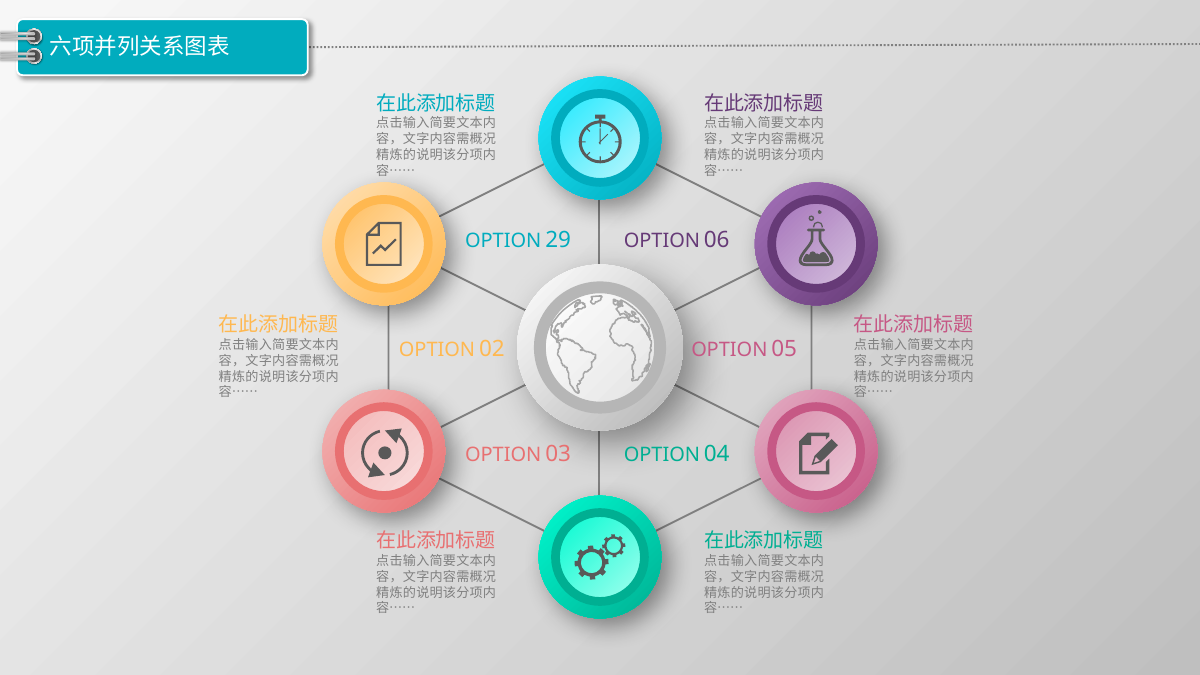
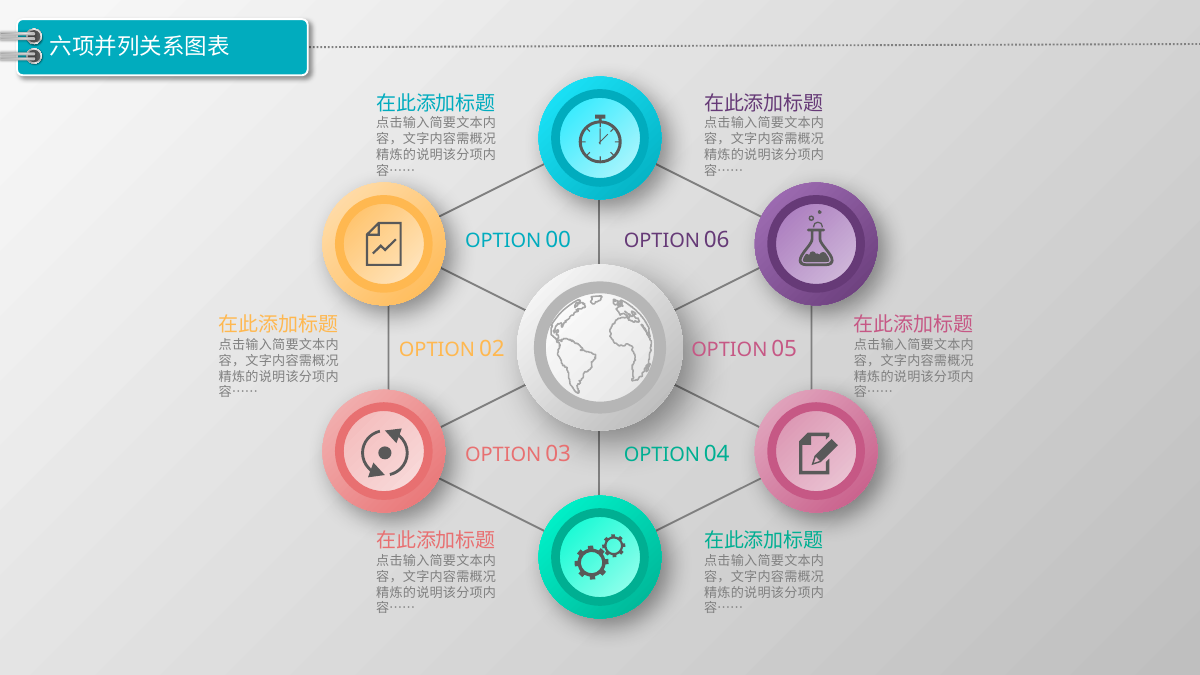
29: 29 -> 00
